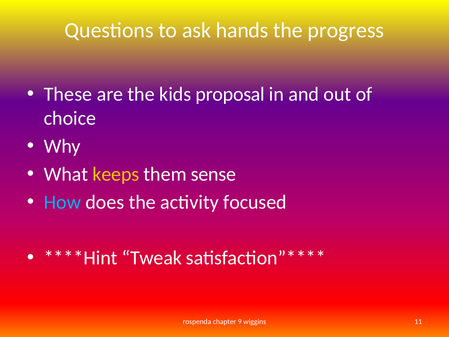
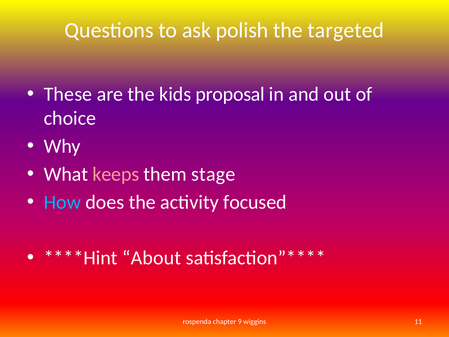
hands: hands -> polish
progress: progress -> targeted
keeps colour: yellow -> pink
sense: sense -> stage
Tweak: Tweak -> About
